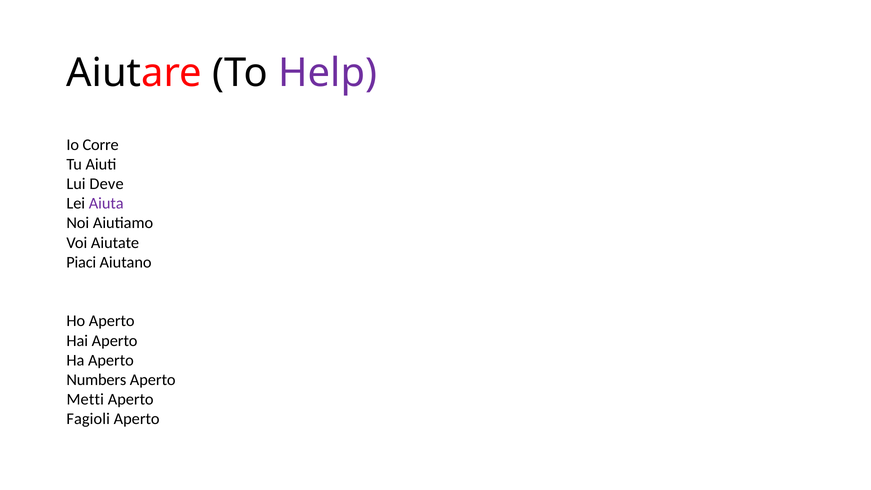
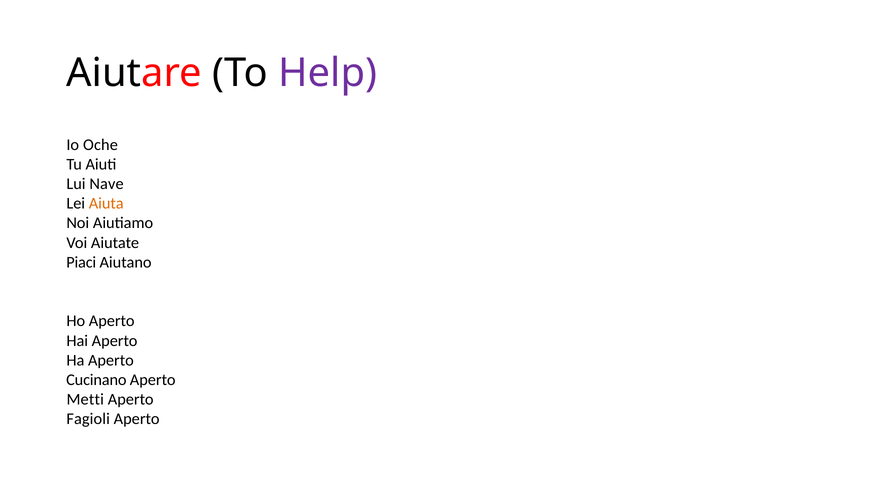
Corre: Corre -> Oche
Deve: Deve -> Nave
Aiuta colour: purple -> orange
Numbers: Numbers -> Cucinano
